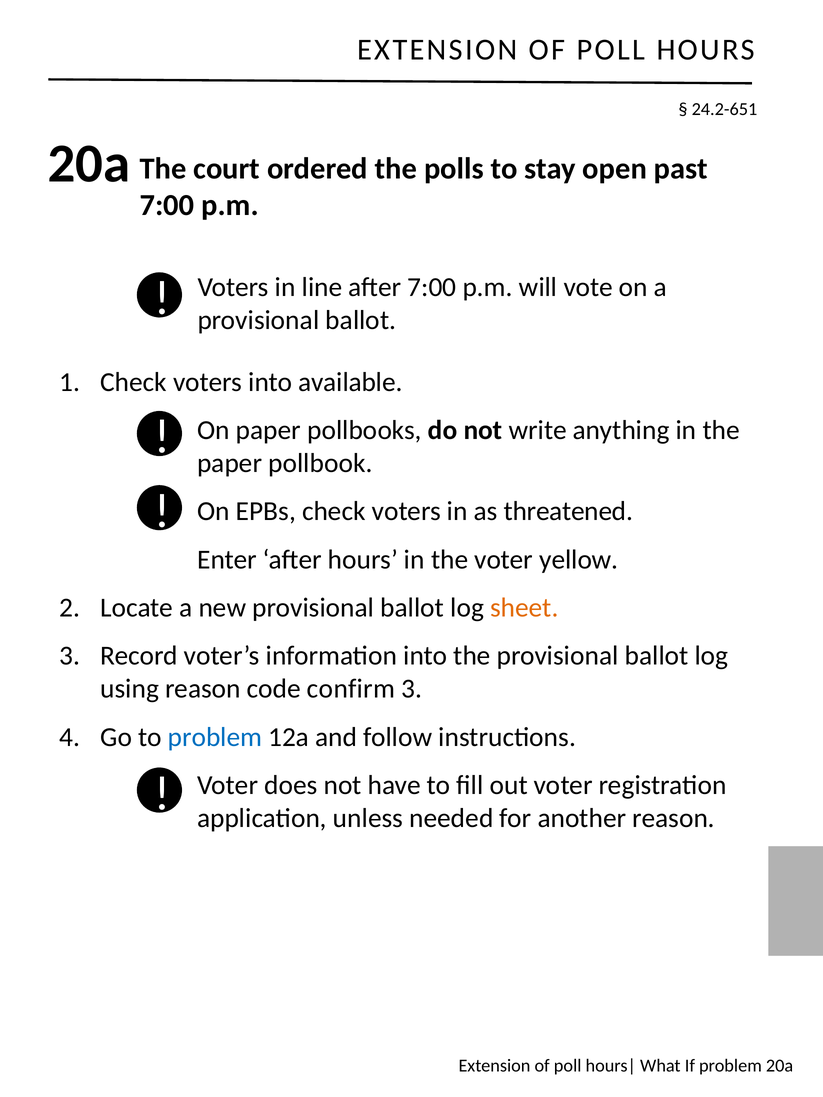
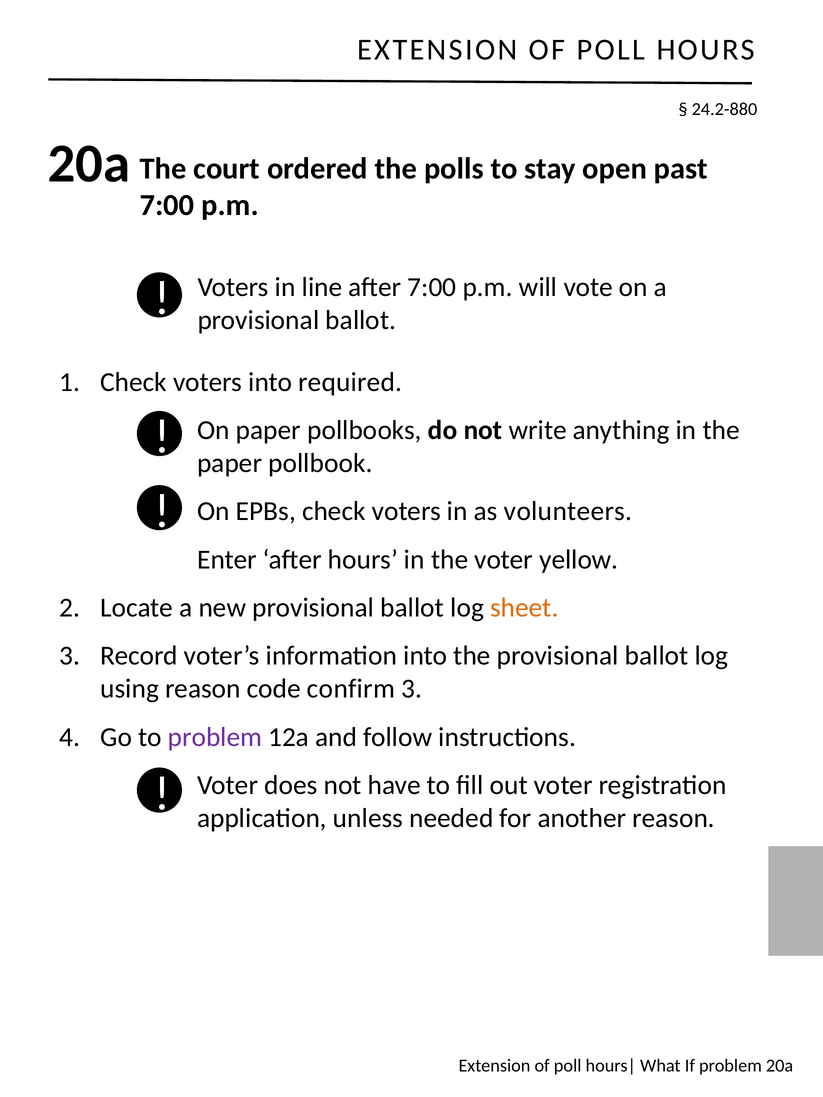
24.2-651: 24.2-651 -> 24.2-880
available: available -> required
threatened: threatened -> volunteers
problem at (215, 737) colour: blue -> purple
